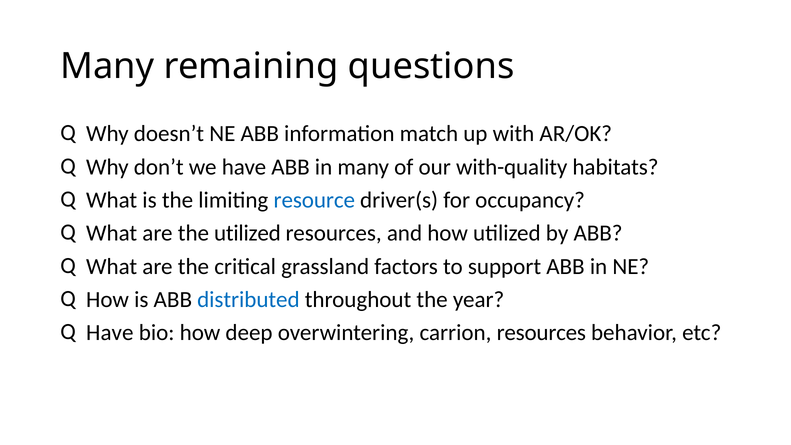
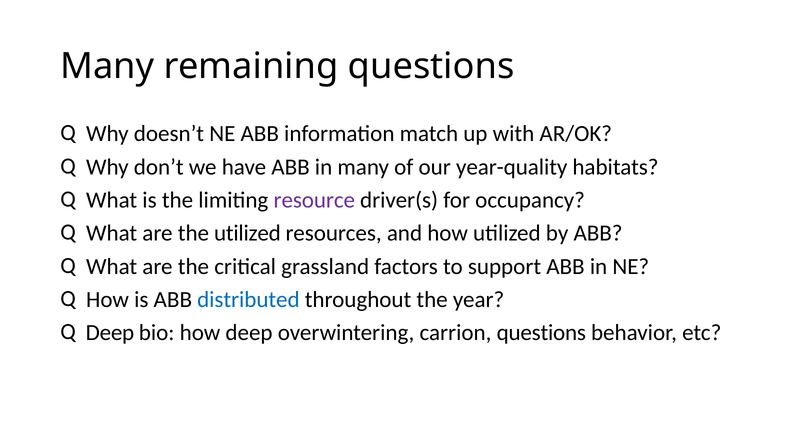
with-quality: with-quality -> year-quality
resource colour: blue -> purple
Have at (110, 333): Have -> Deep
carrion resources: resources -> questions
